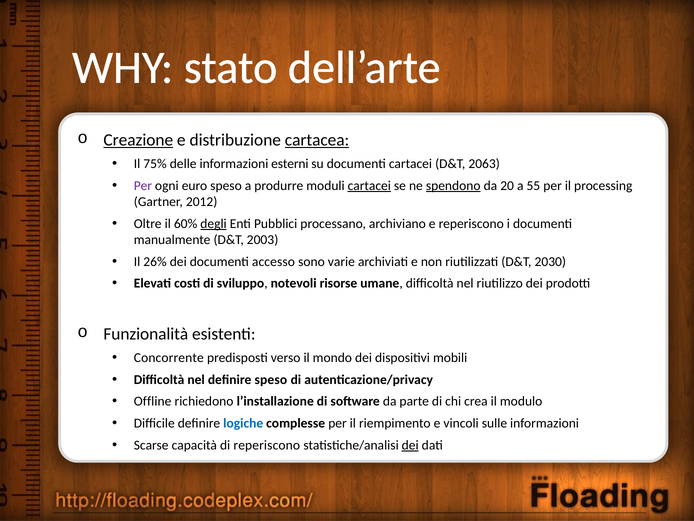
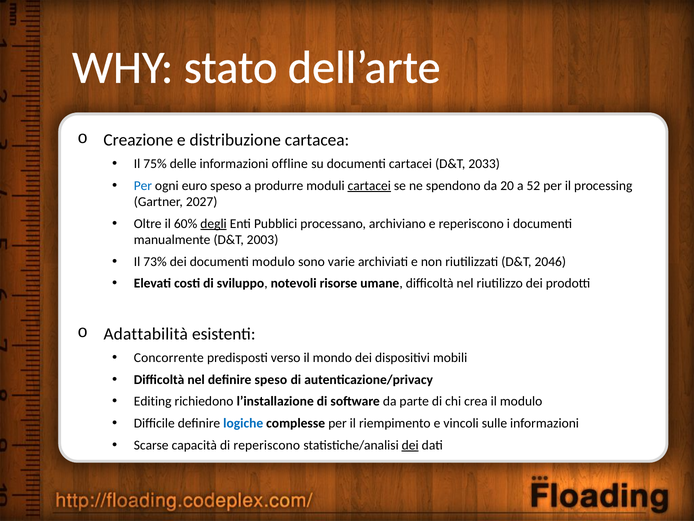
Creazione underline: present -> none
cartacea underline: present -> none
esterni: esterni -> offline
2063: 2063 -> 2033
Per at (143, 185) colour: purple -> blue
spendono underline: present -> none
55: 55 -> 52
2012: 2012 -> 2027
26%: 26% -> 73%
documenti accesso: accesso -> modulo
2030: 2030 -> 2046
Funzionalità: Funzionalità -> Adattabilità
Offline: Offline -> Editing
